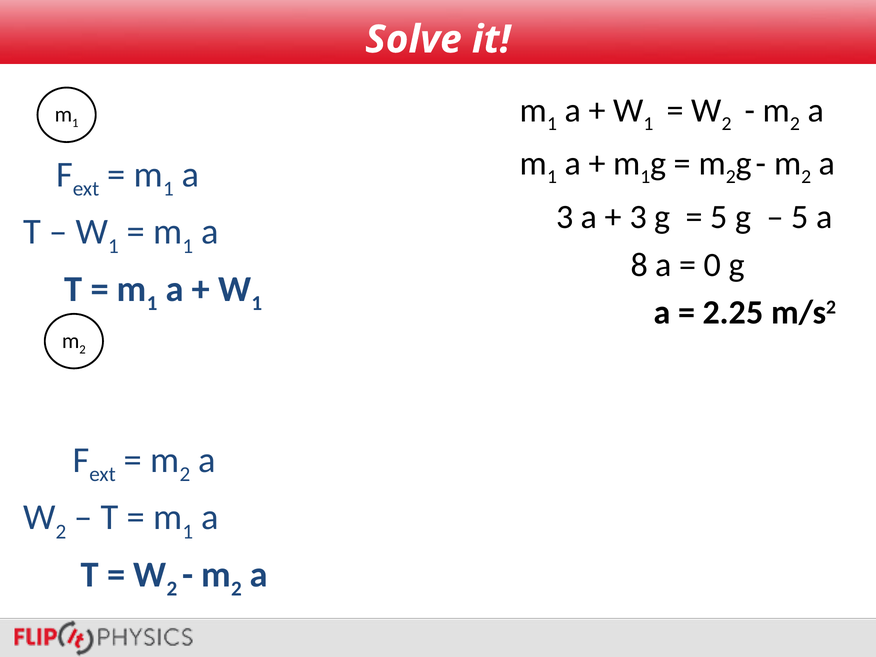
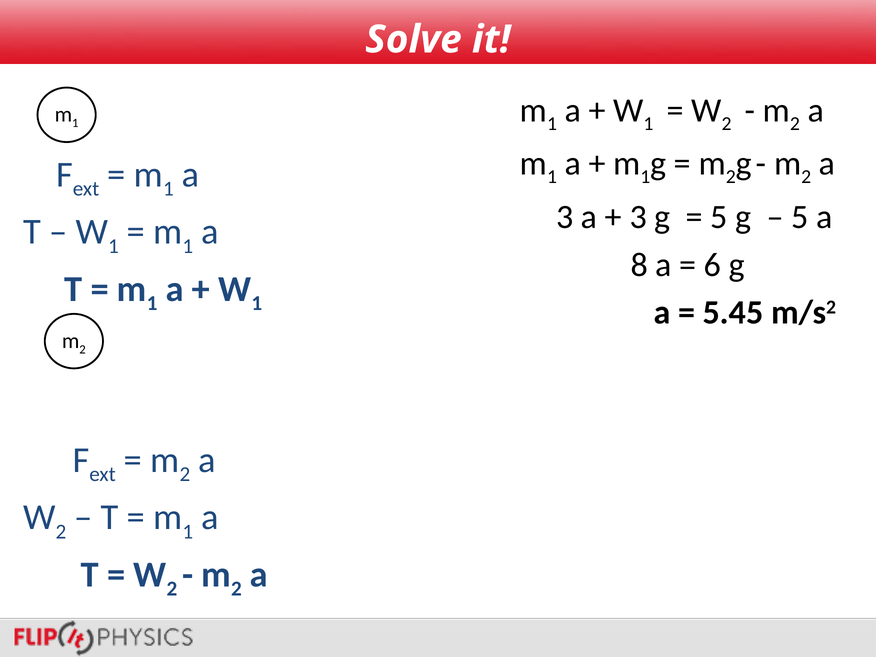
0: 0 -> 6
2.25: 2.25 -> 5.45
